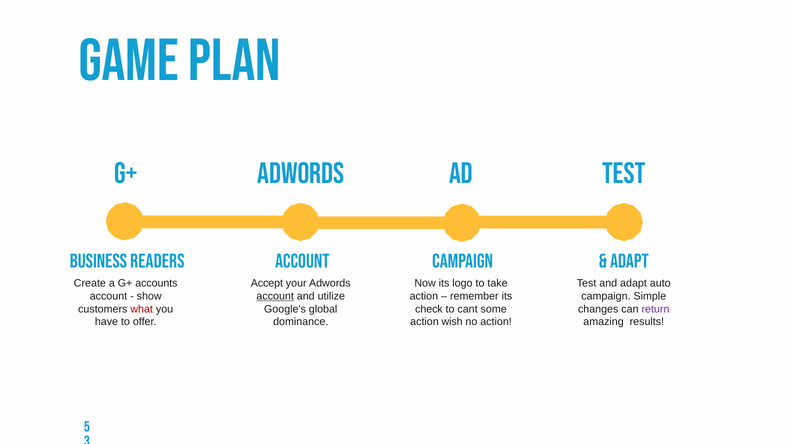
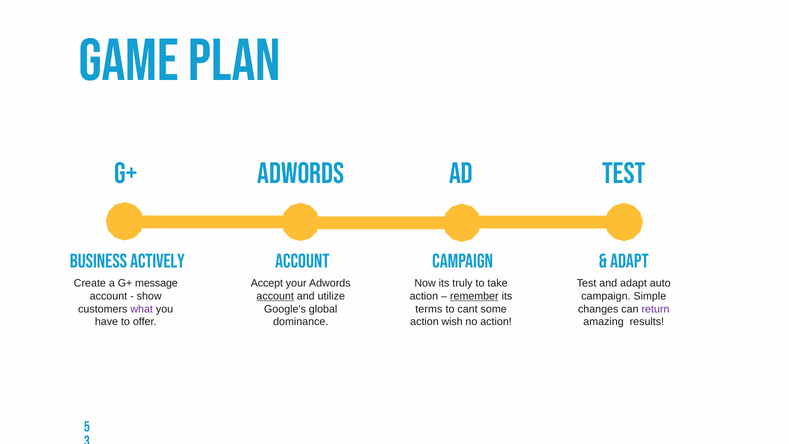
Readers: Readers -> Actively
accounts: accounts -> message
logo: logo -> truly
remember underline: none -> present
what colour: red -> purple
check: check -> terms
